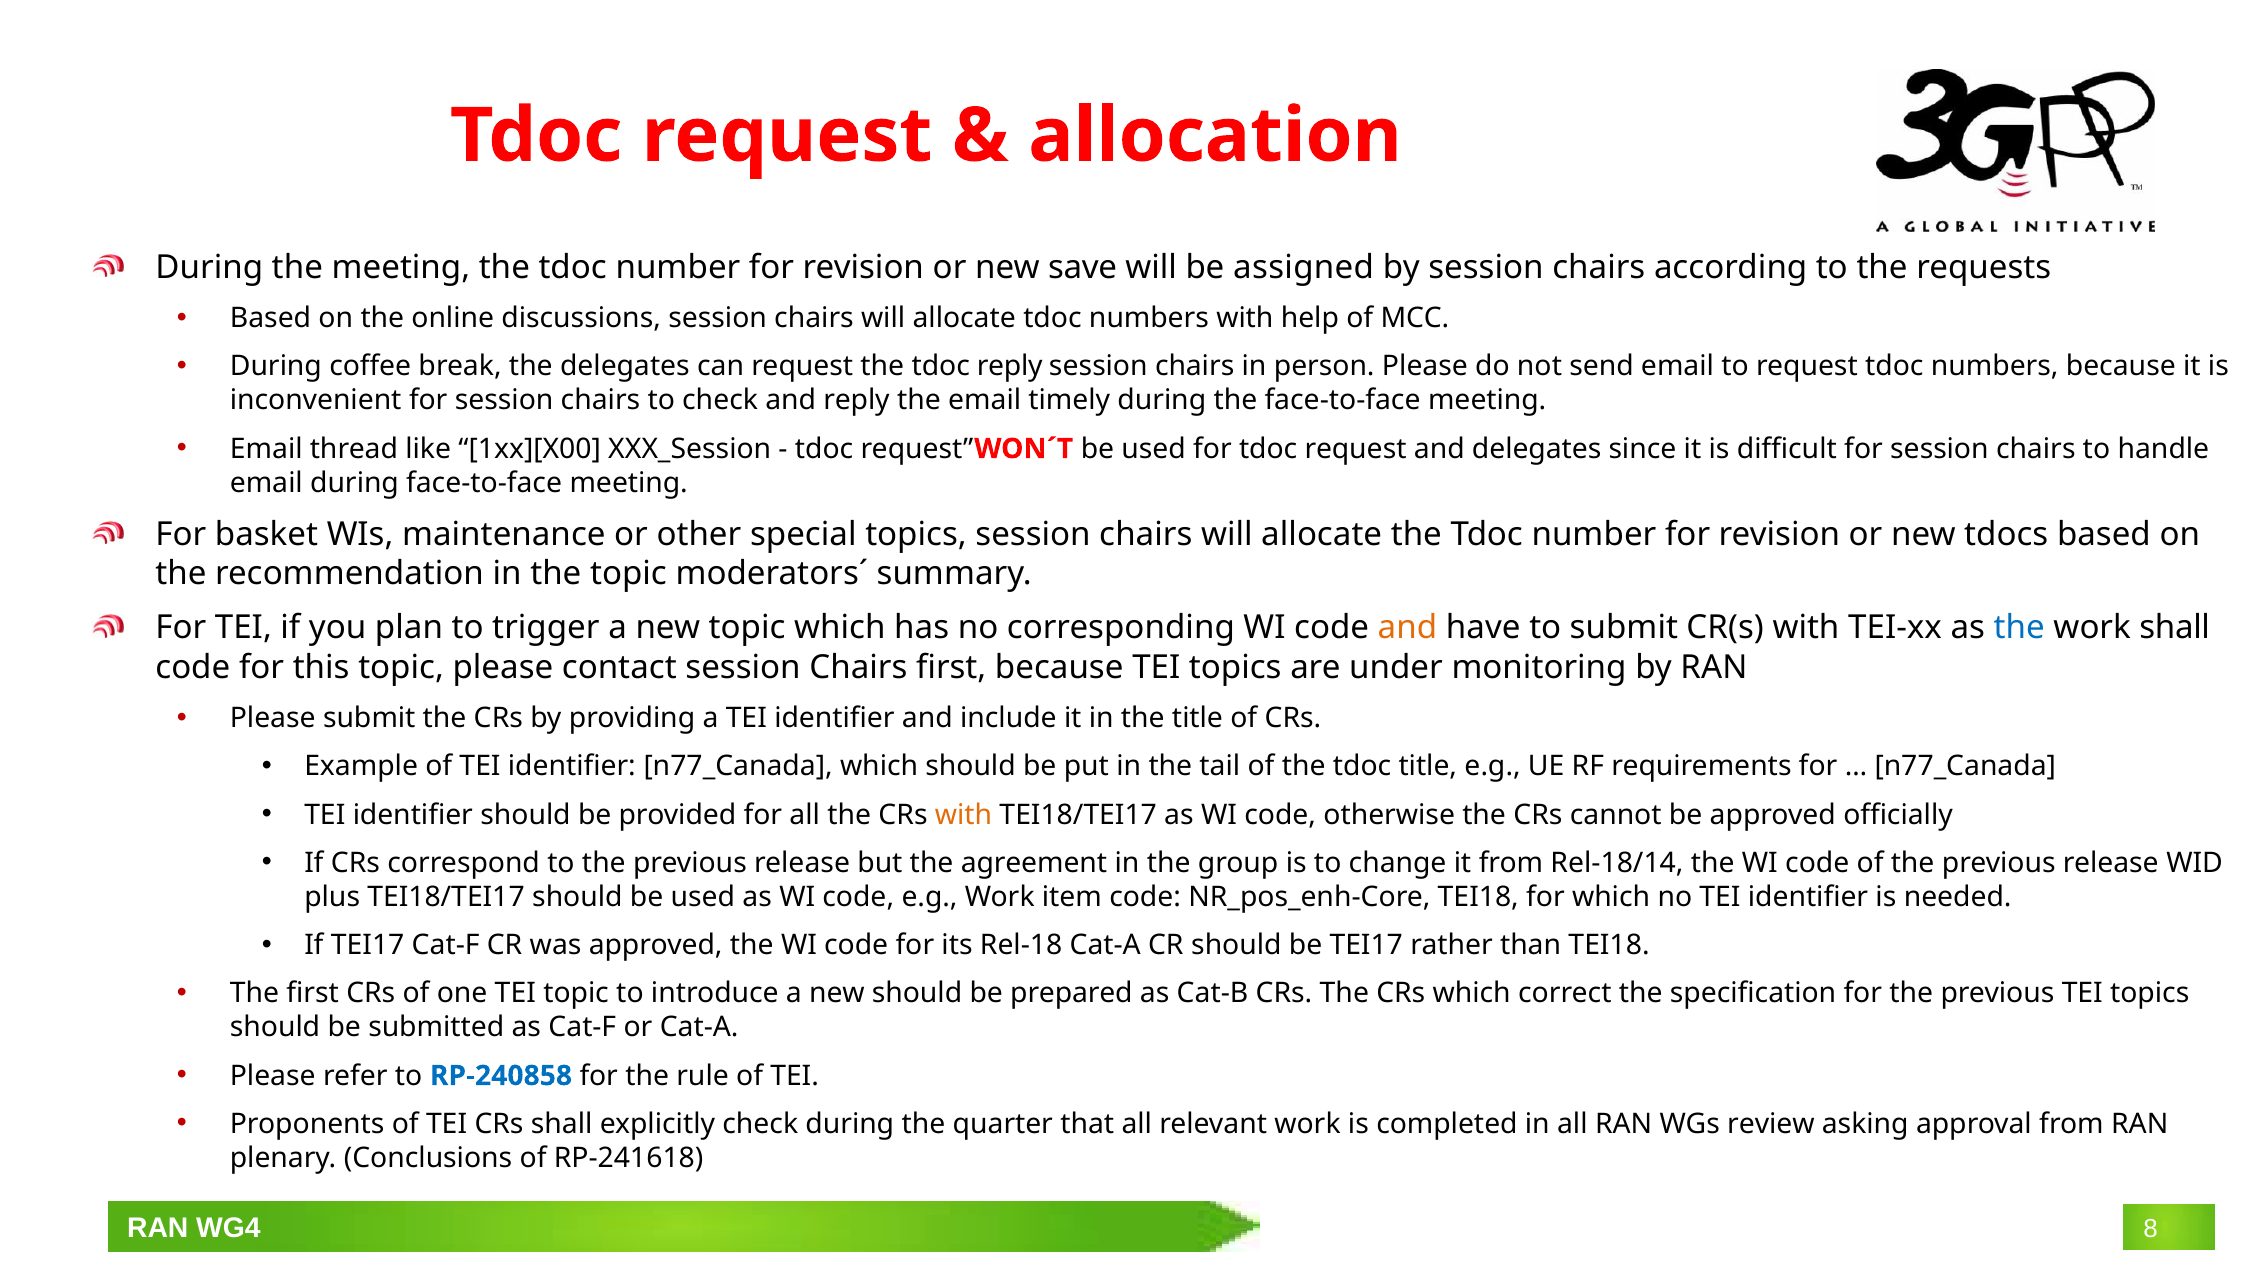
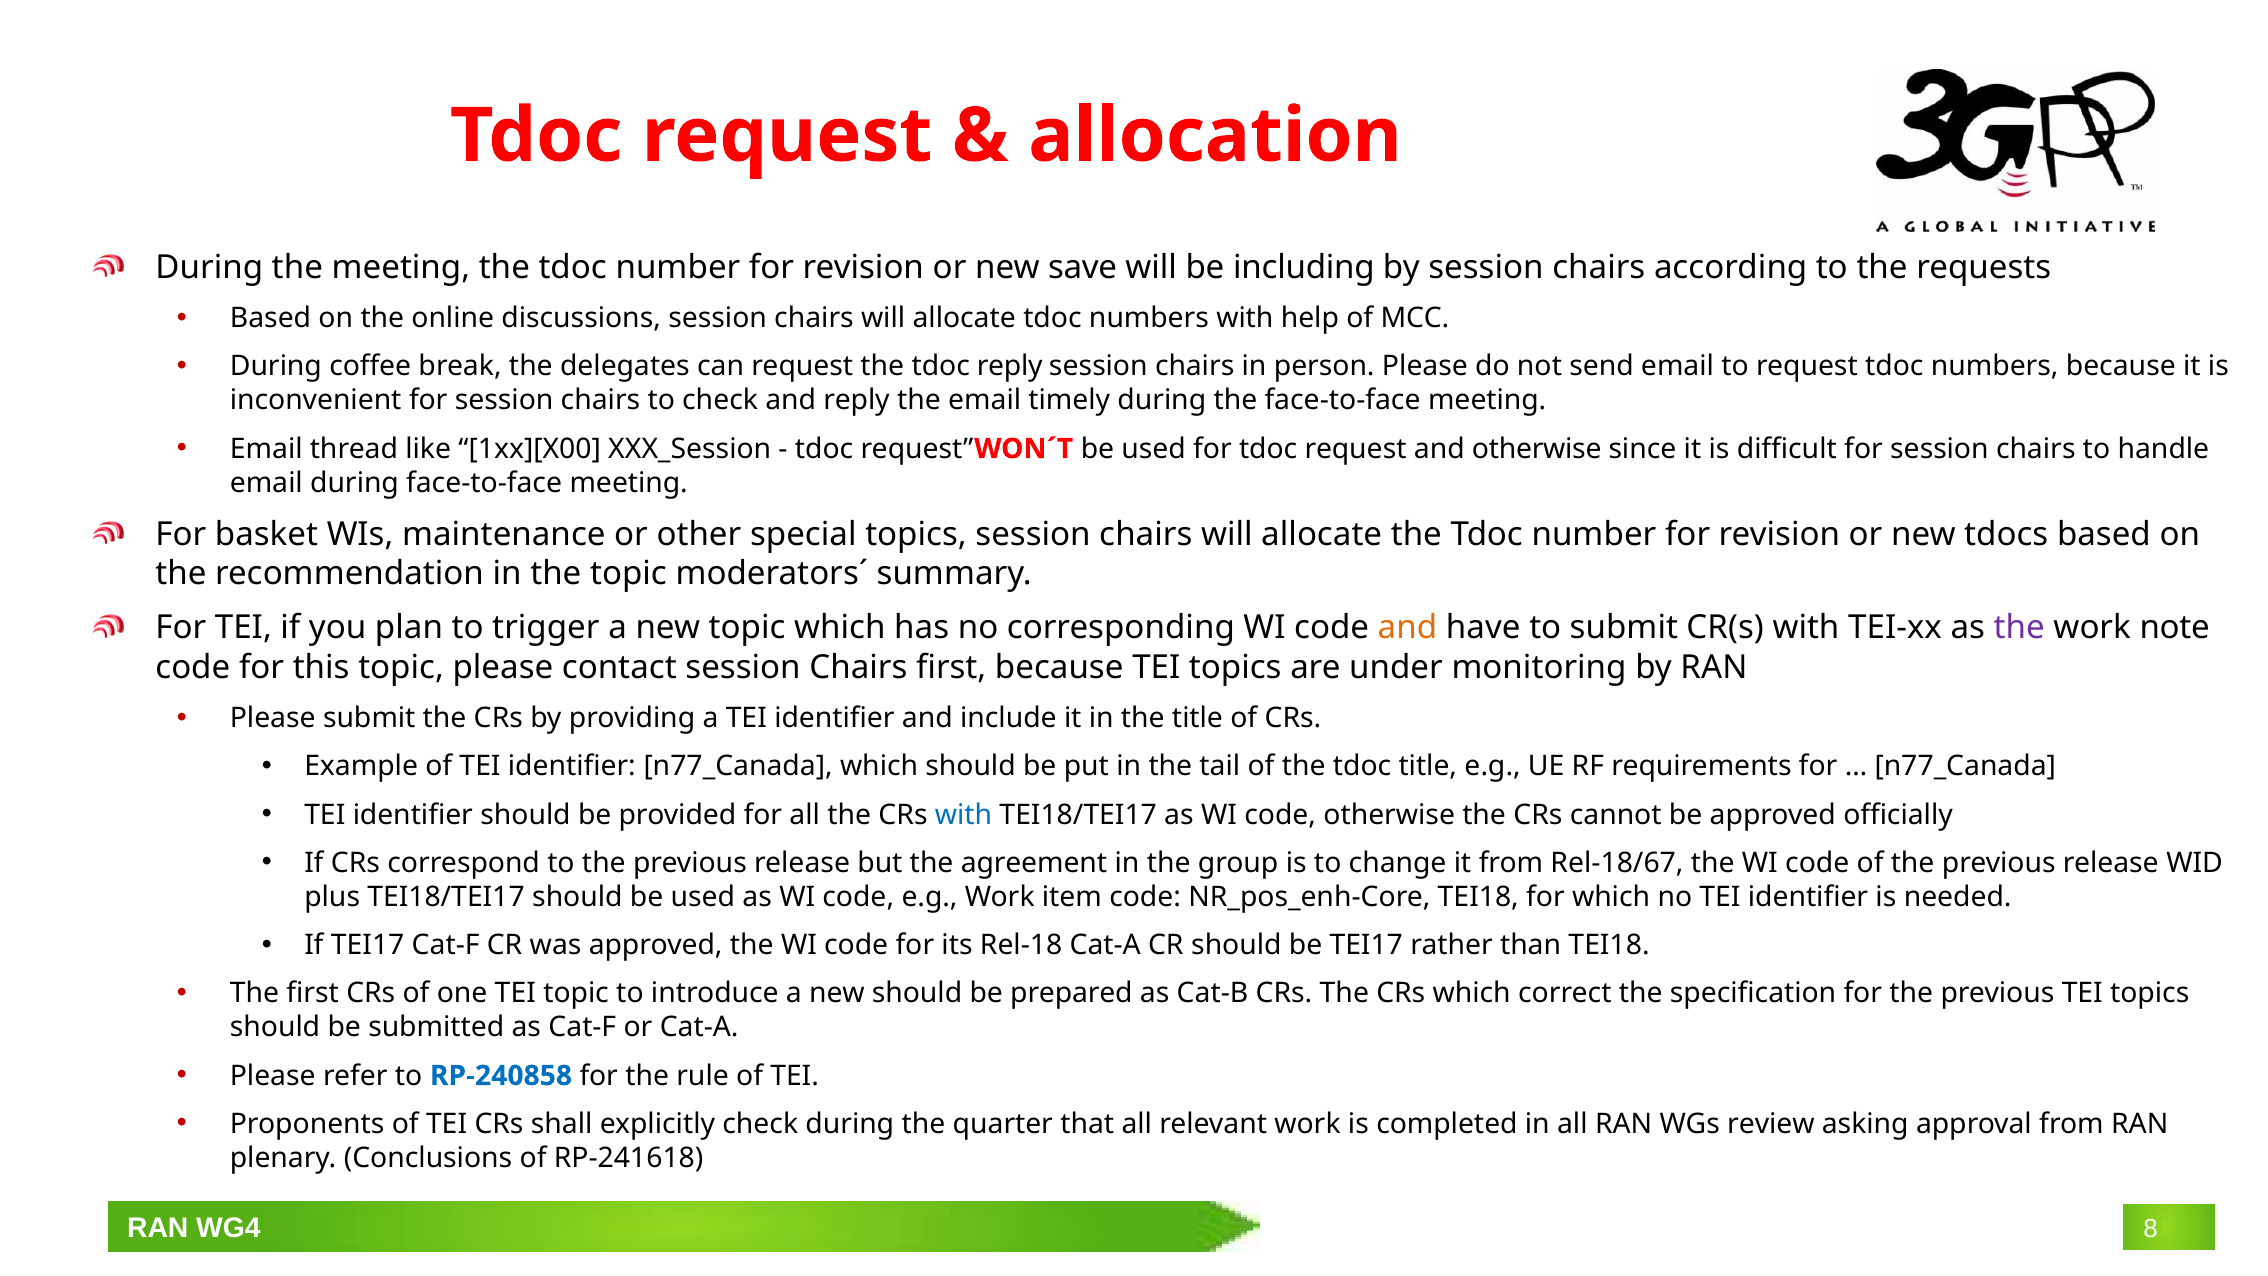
assigned: assigned -> including
and delegates: delegates -> otherwise
the at (2019, 628) colour: blue -> purple
work shall: shall -> note
with at (964, 815) colour: orange -> blue
Rel-18/14: Rel-18/14 -> Rel-18/67
